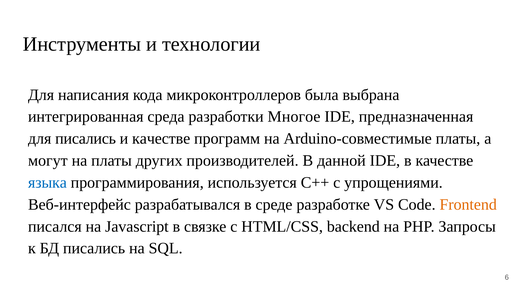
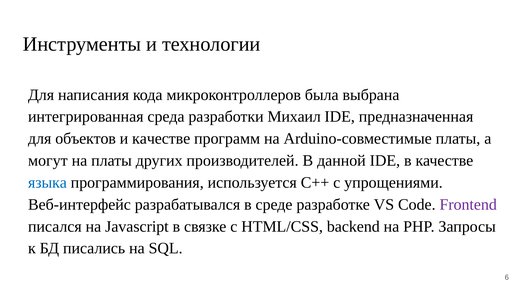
Многое: Многое -> Михаил
для писались: писались -> объектов
Frontend colour: orange -> purple
